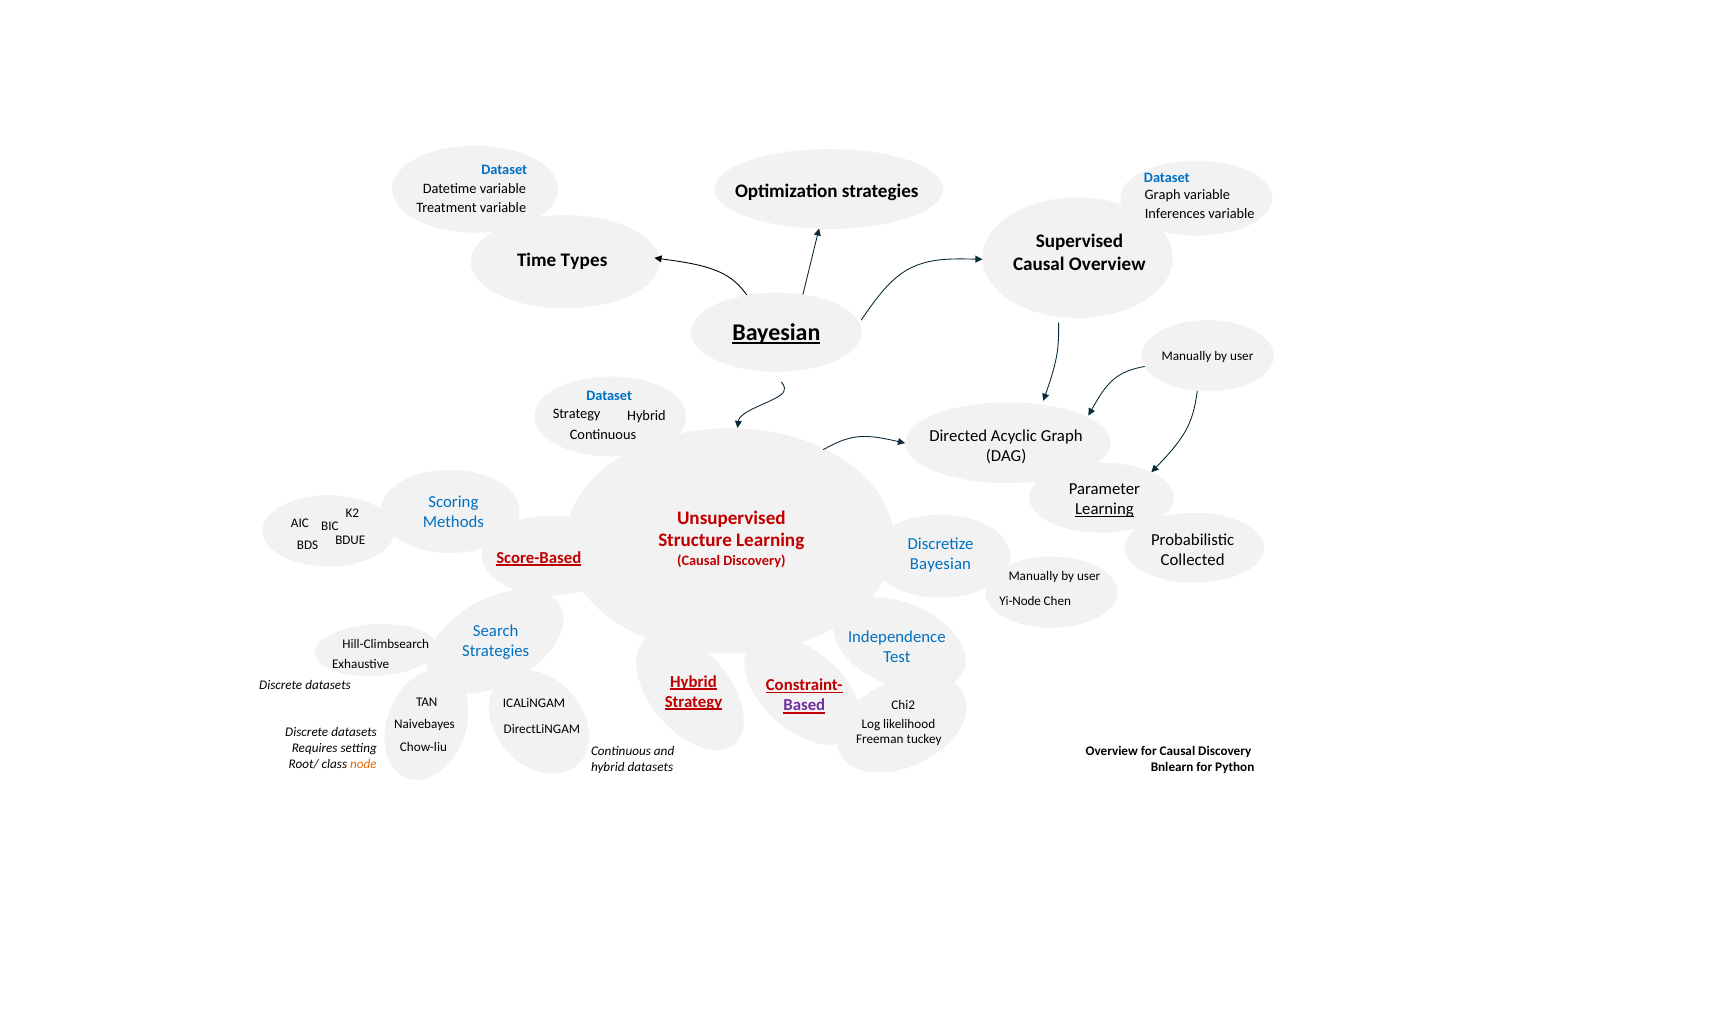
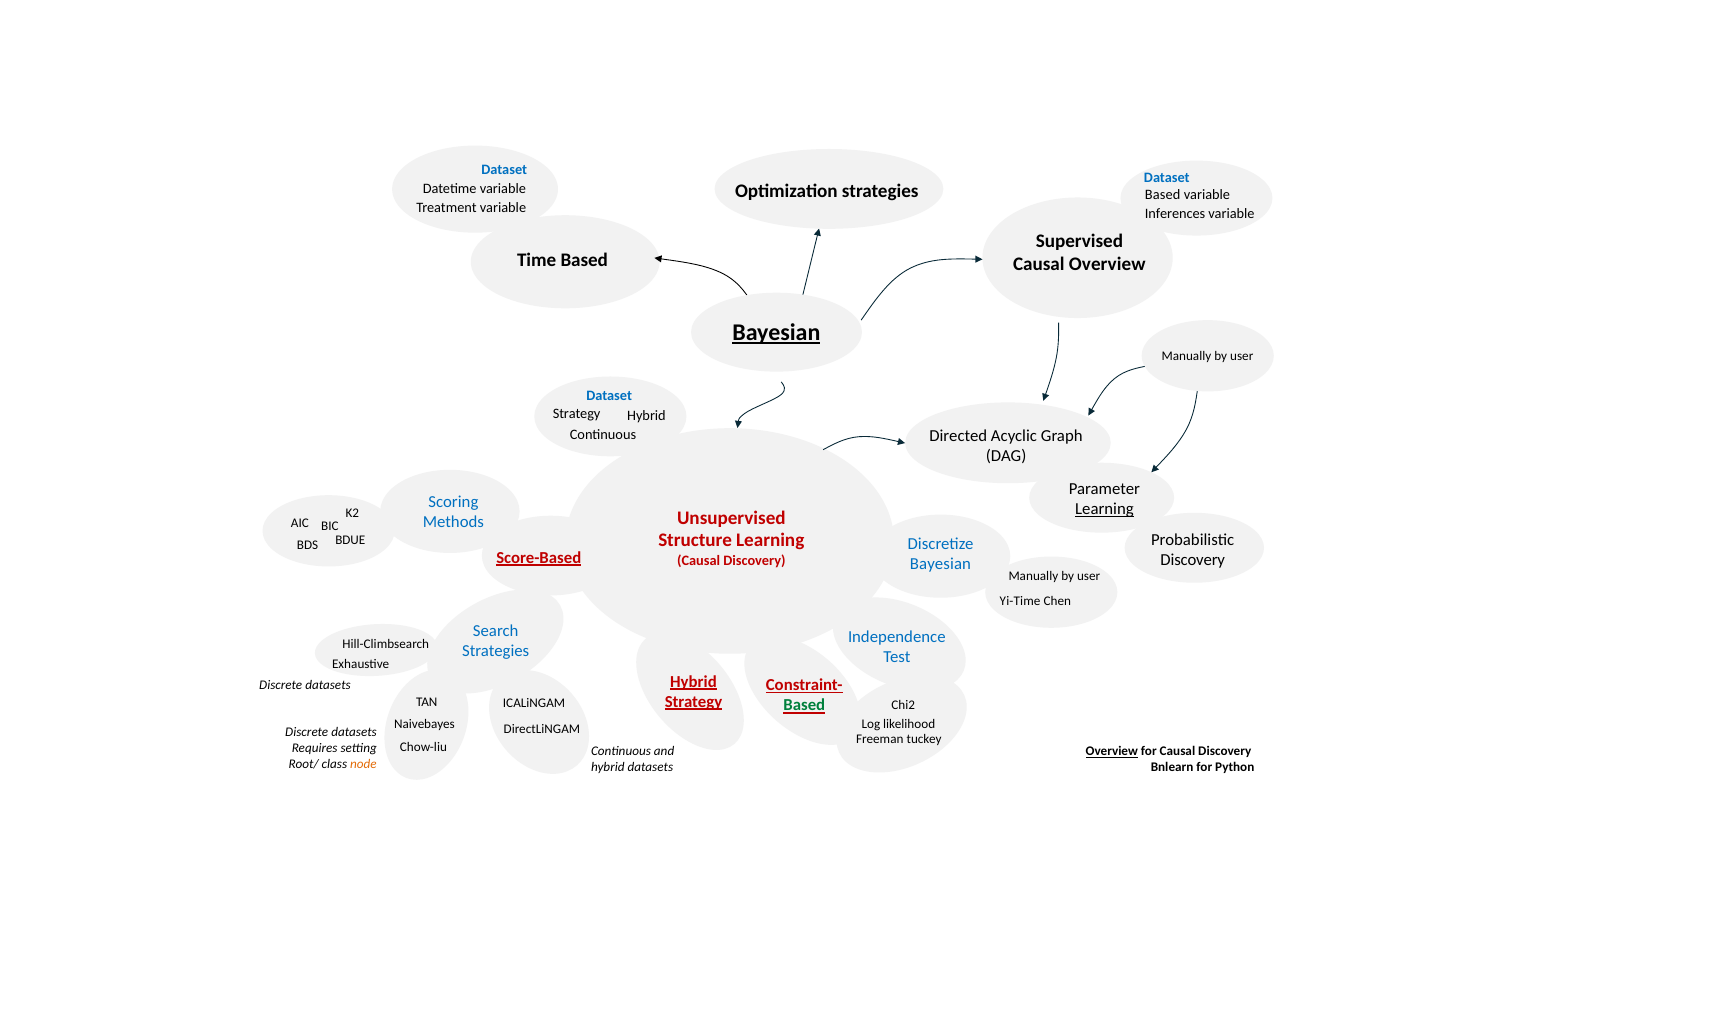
Graph at (1163, 195): Graph -> Based
Time Types: Types -> Based
Collected at (1193, 560): Collected -> Discovery
Yi-Node: Yi-Node -> Yi-Time
Based at (804, 706) colour: purple -> green
Overview at (1112, 752) underline: none -> present
